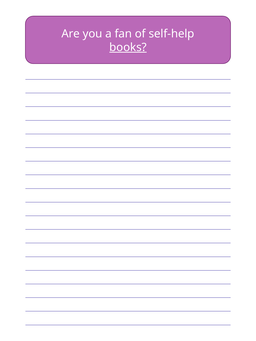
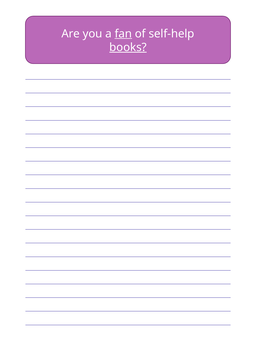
fan underline: none -> present
